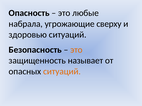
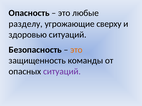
набрала: набрала -> разделу
называет: называет -> команды
ситуаций at (62, 72) colour: orange -> purple
